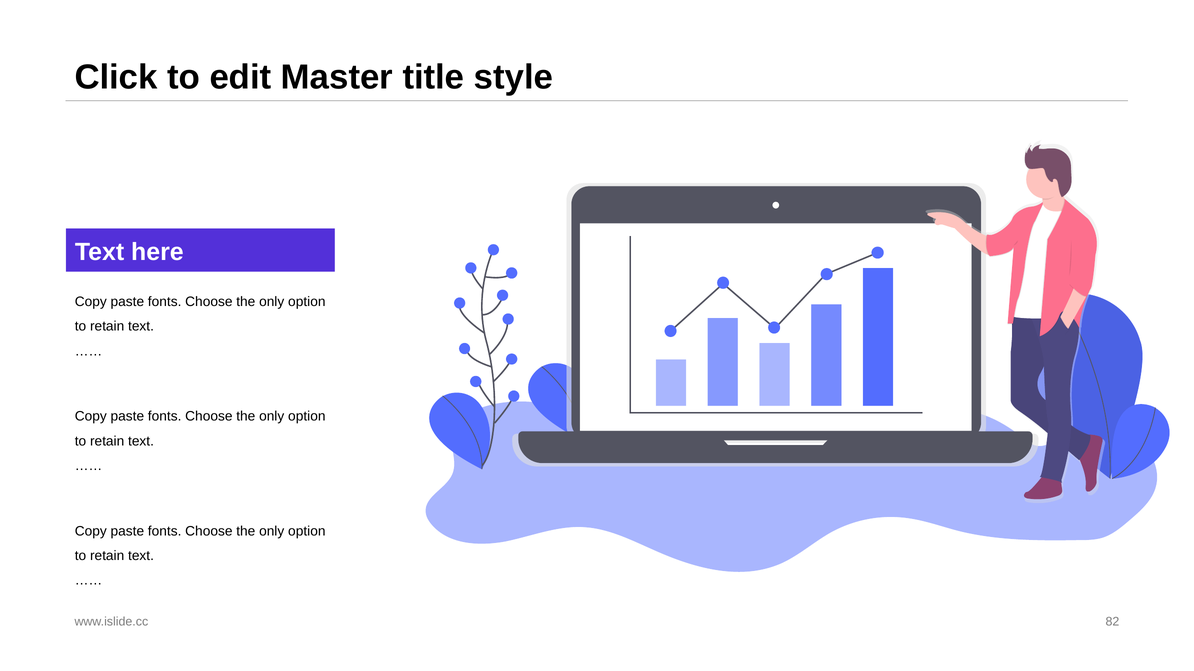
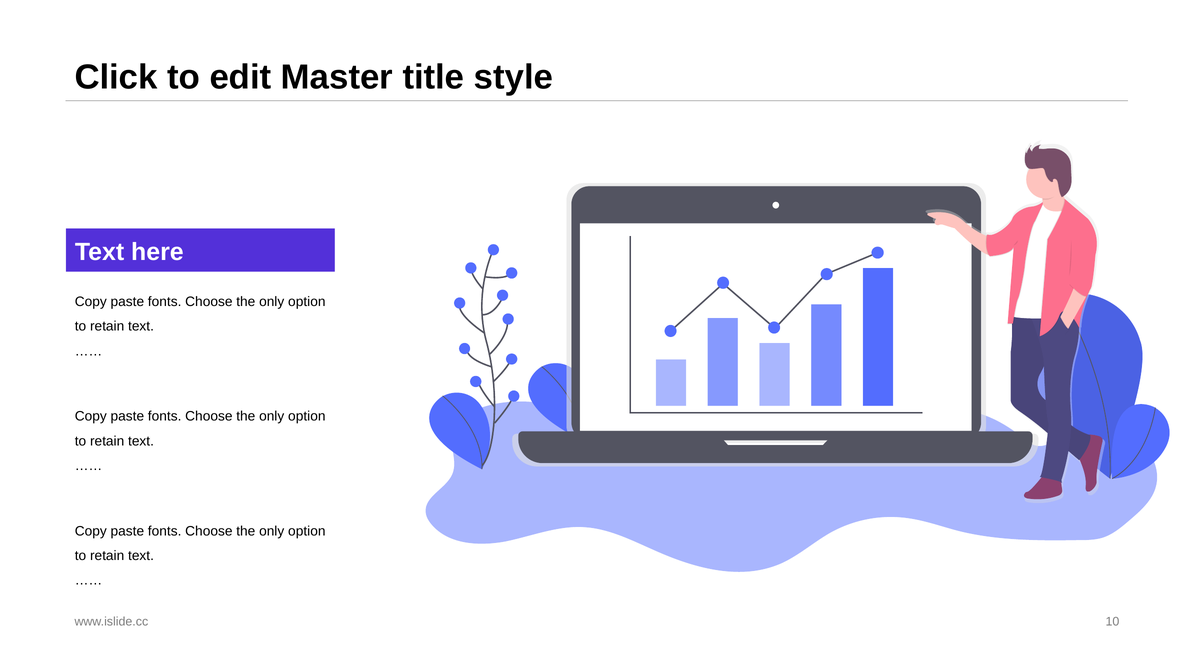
82: 82 -> 10
